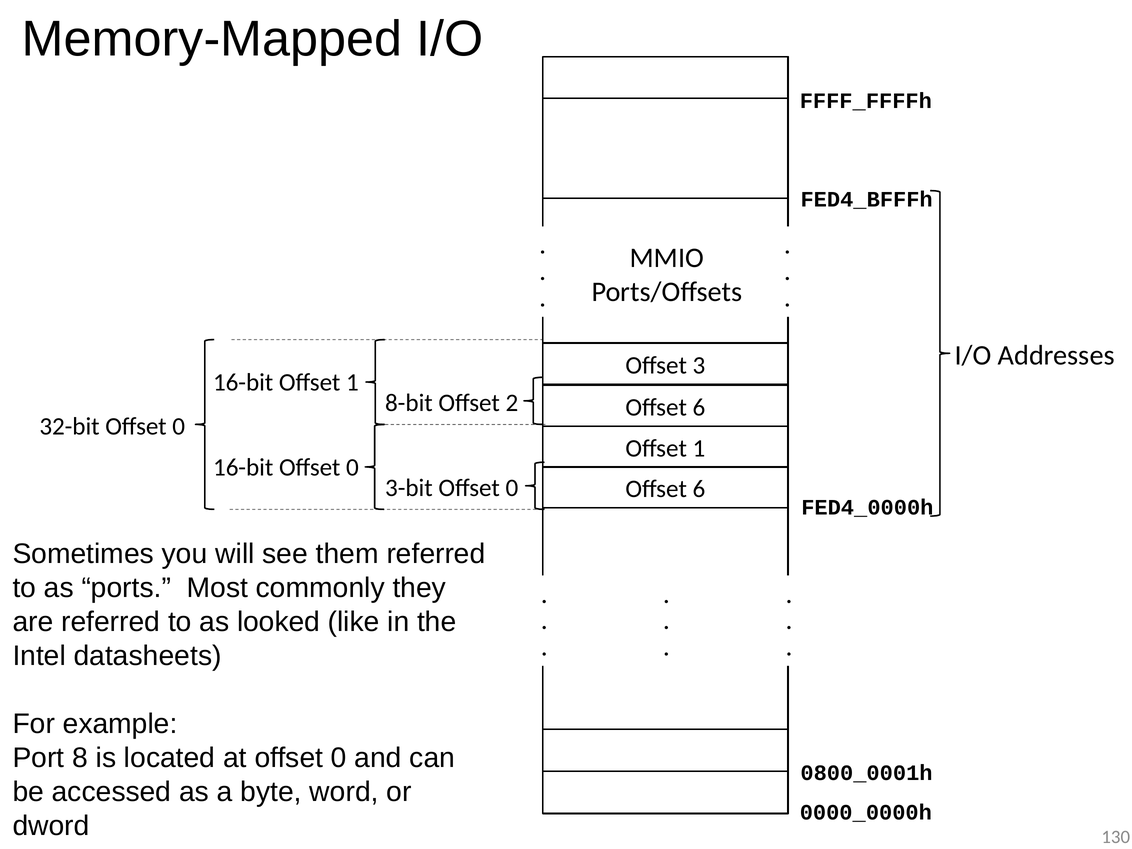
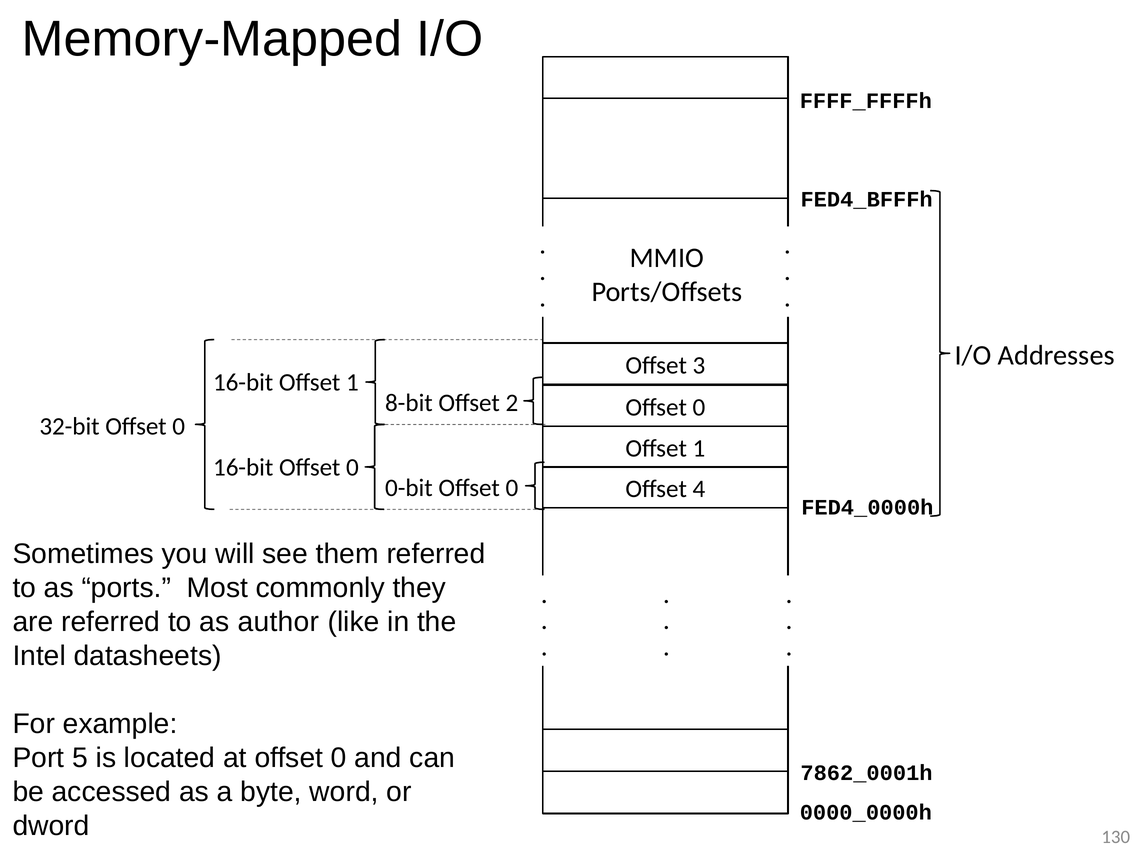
6 at (699, 407): 6 -> 0
3-bit: 3-bit -> 0-bit
6 at (699, 489): 6 -> 4
looked: looked -> author
8: 8 -> 5
0800_0001h: 0800_0001h -> 7862_0001h
